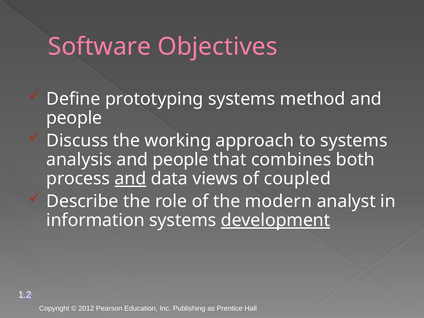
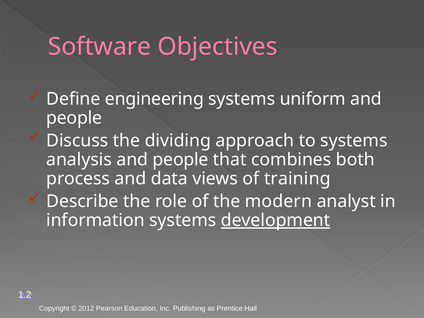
prototyping: prototyping -> engineering
method: method -> uniform
working: working -> dividing
and at (130, 179) underline: present -> none
coupled: coupled -> training
